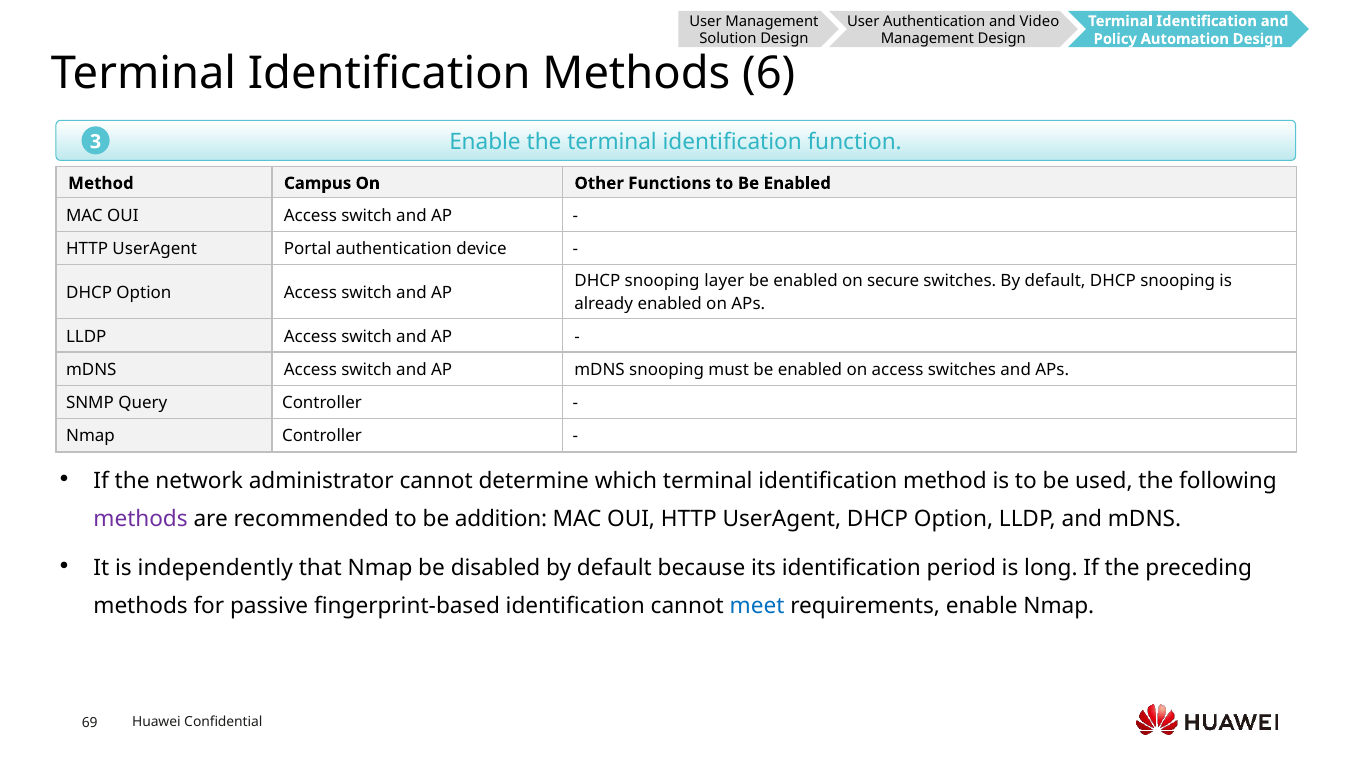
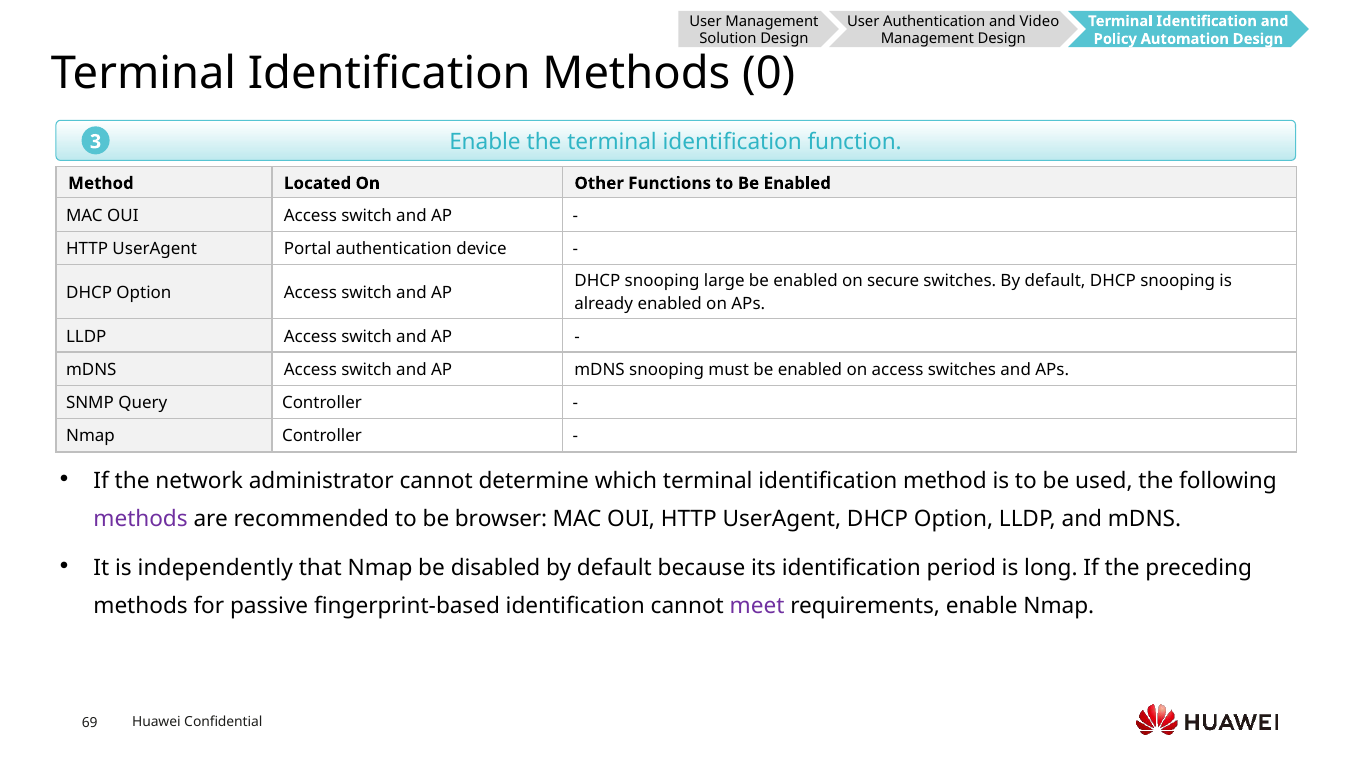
6: 6 -> 0
Campus: Campus -> Located
layer: layer -> large
addition: addition -> browser
meet colour: blue -> purple
